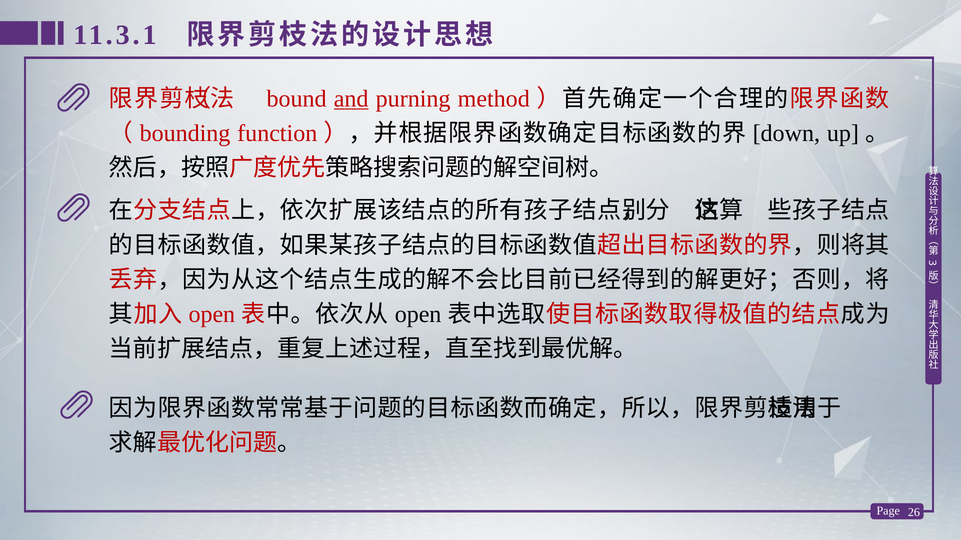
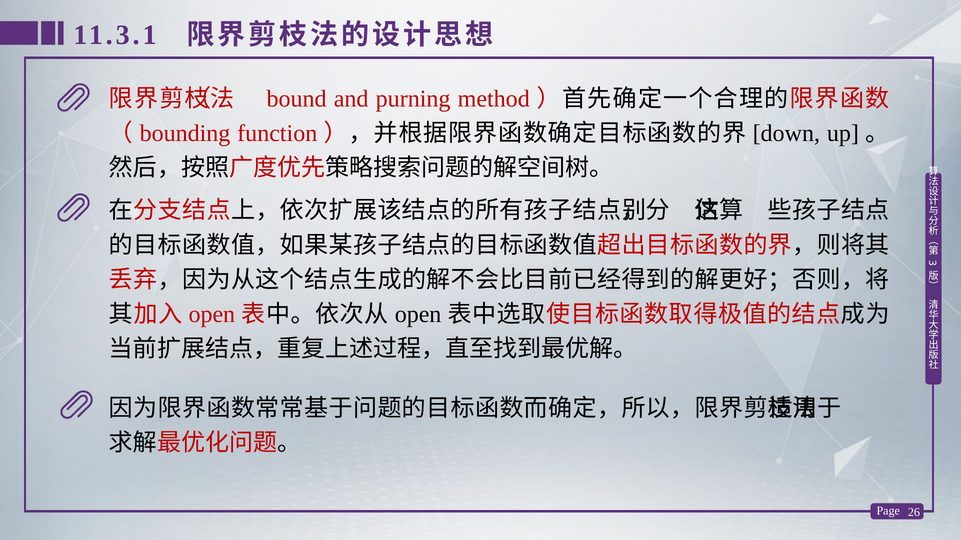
and underline: present -> none
